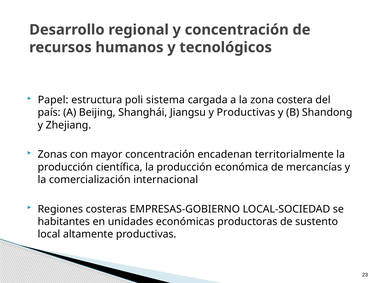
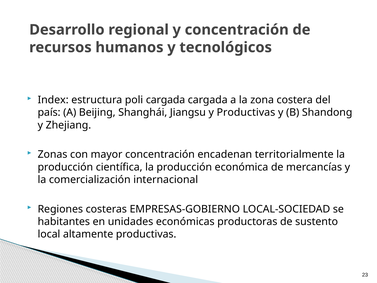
Papel: Papel -> Index
poli sistema: sistema -> cargada
